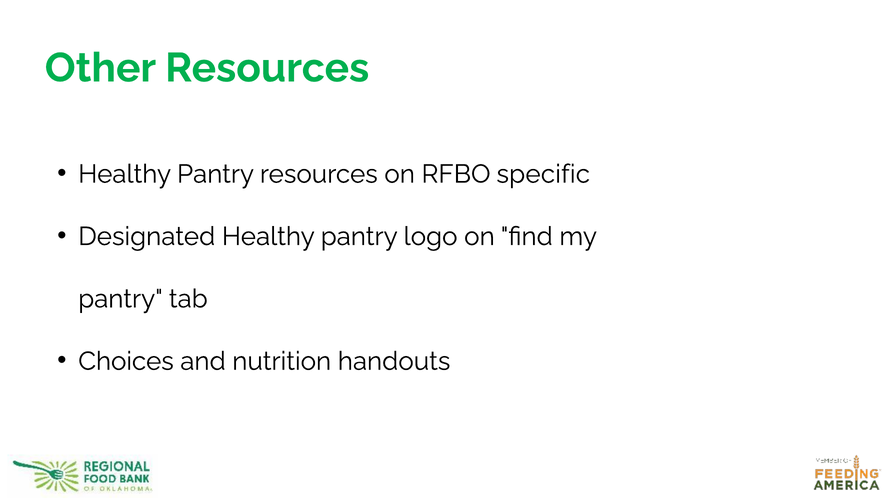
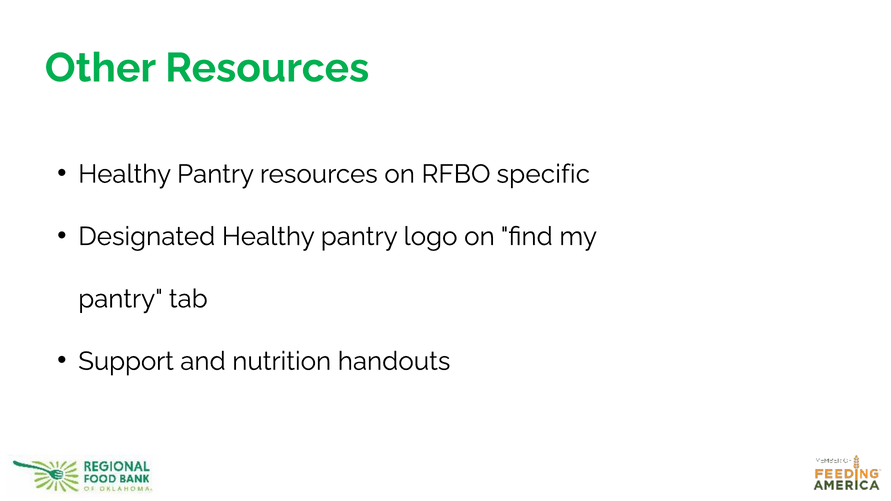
Choices: Choices -> Support
